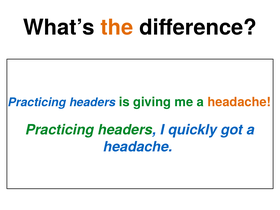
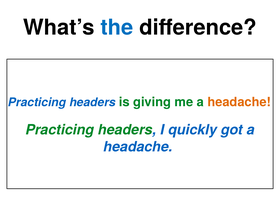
the colour: orange -> blue
